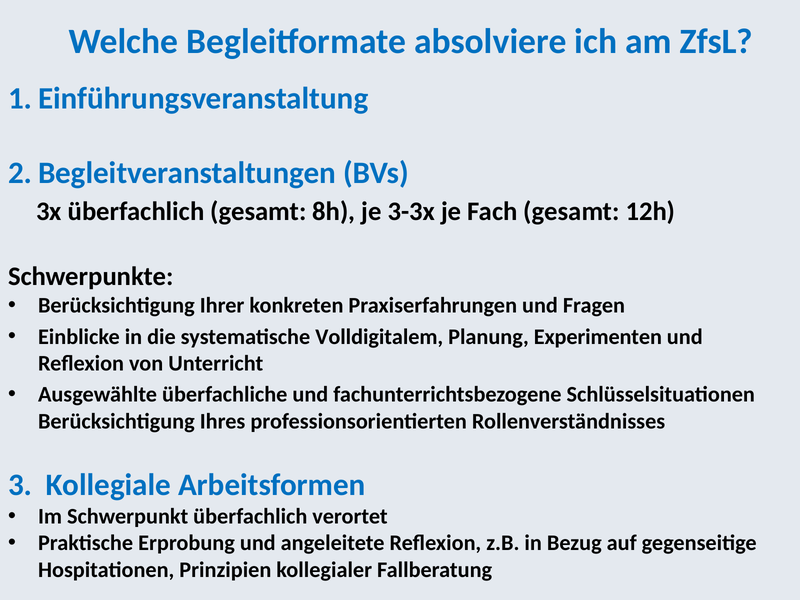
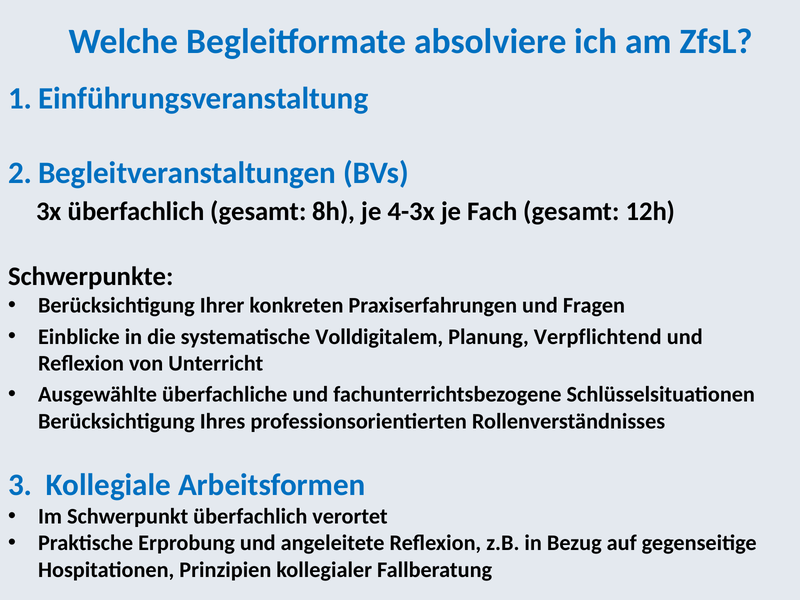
3-3x: 3-3x -> 4-3x
Experimenten: Experimenten -> Verpflichtend
